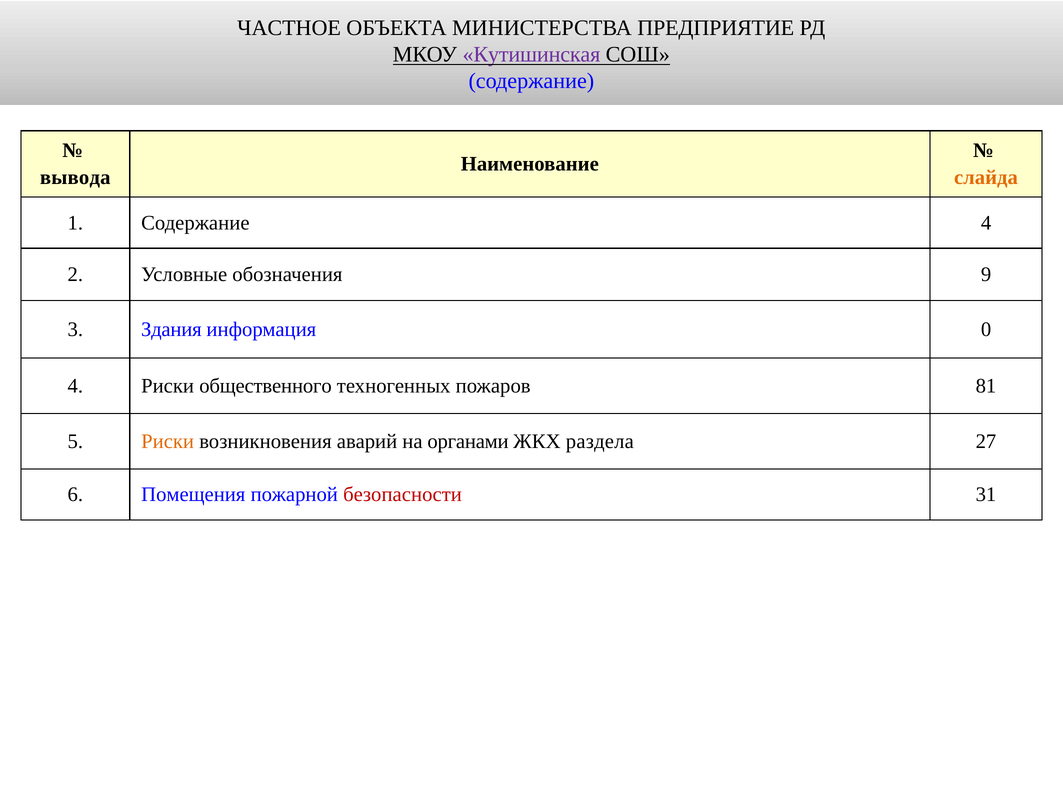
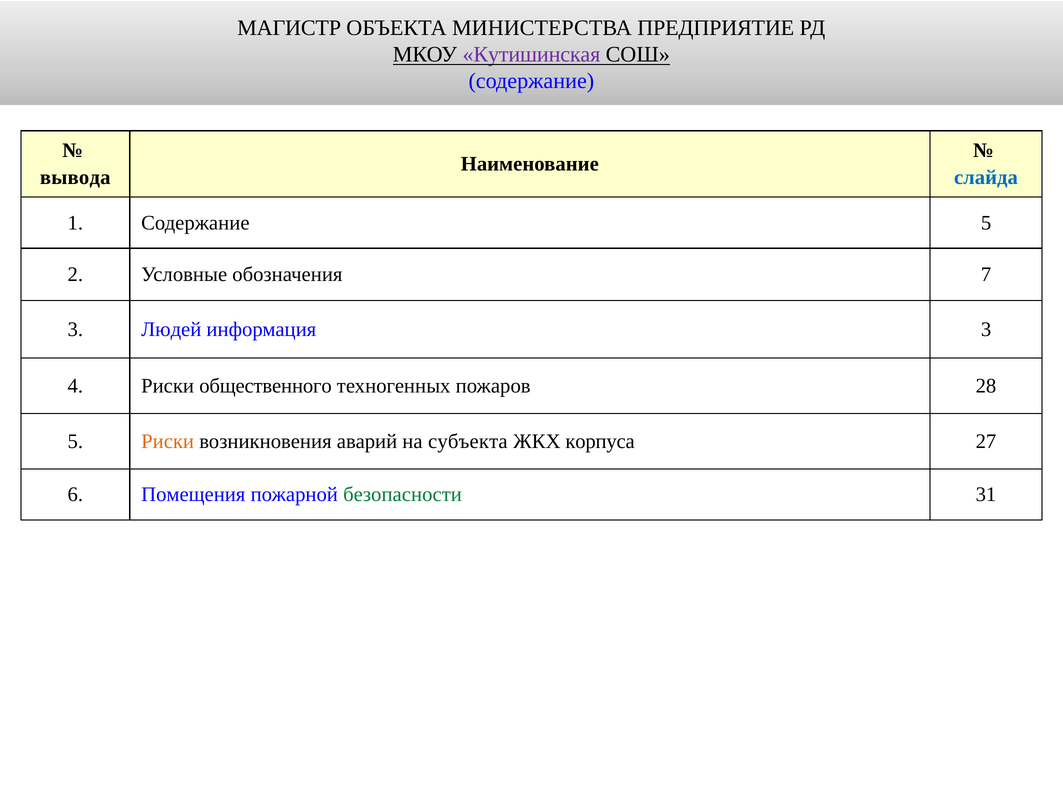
ЧАСТНОЕ: ЧАСТНОЕ -> МАГИСТР
слайда colour: orange -> blue
Содержание 4: 4 -> 5
9: 9 -> 7
Здания: Здания -> Людей
информация 0: 0 -> 3
81: 81 -> 28
органами: органами -> субъекта
раздела: раздела -> корпуса
безопасности colour: red -> green
